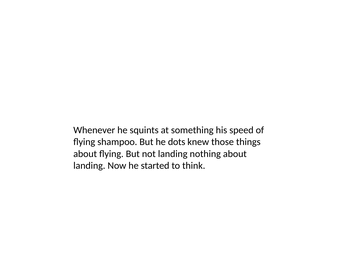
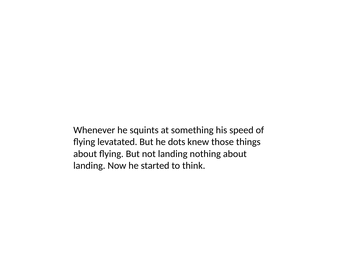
shampoo: shampoo -> levatated
